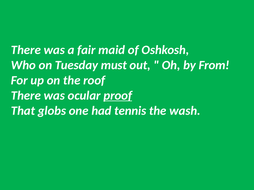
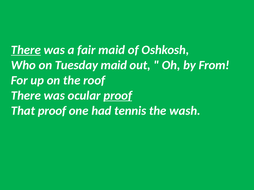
There at (26, 50) underline: none -> present
Tuesday must: must -> maid
That globs: globs -> proof
